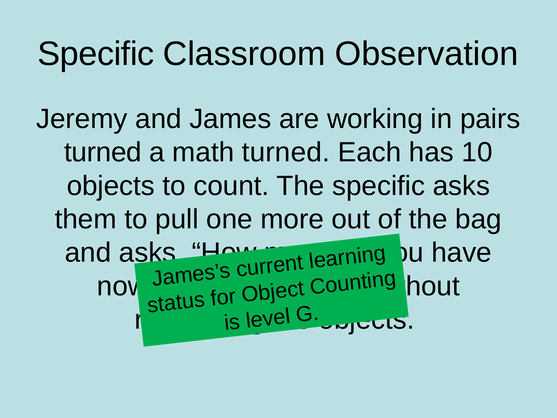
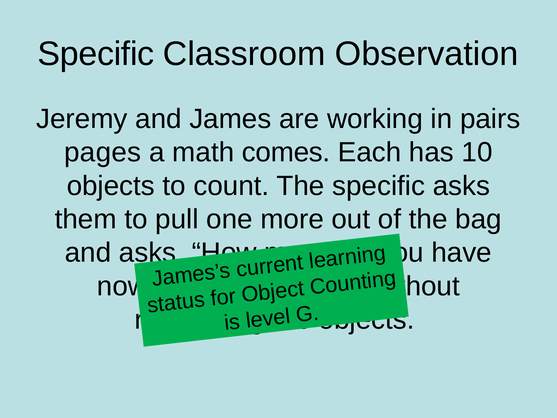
turned at (103, 152): turned -> pages
math turned: turned -> comes
